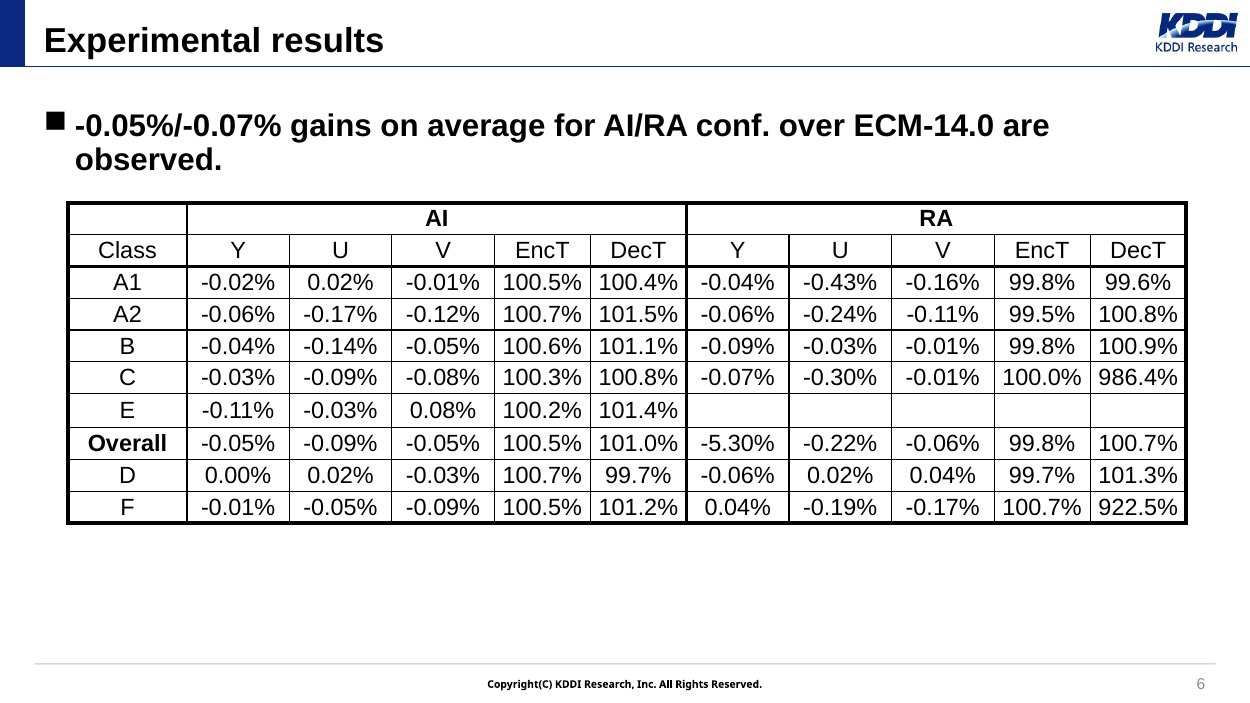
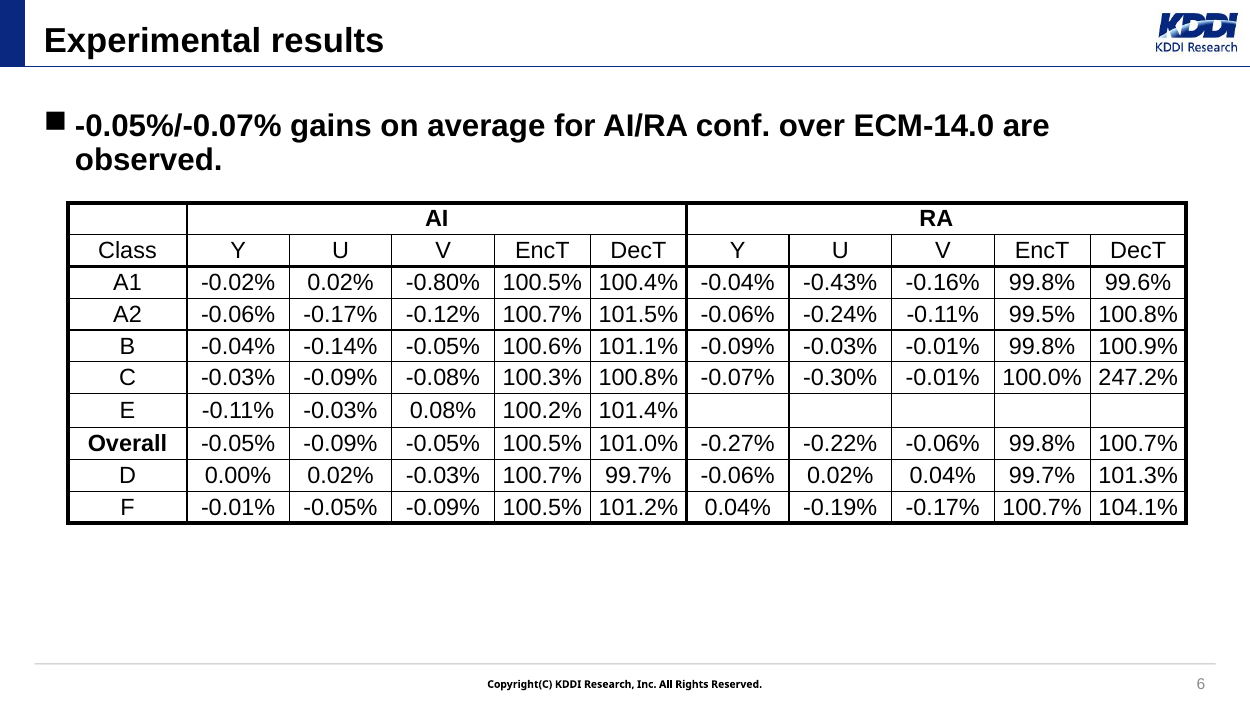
0.02% -0.01%: -0.01% -> -0.80%
986.4%: 986.4% -> 247.2%
-5.30%: -5.30% -> -0.27%
922.5%: 922.5% -> 104.1%
